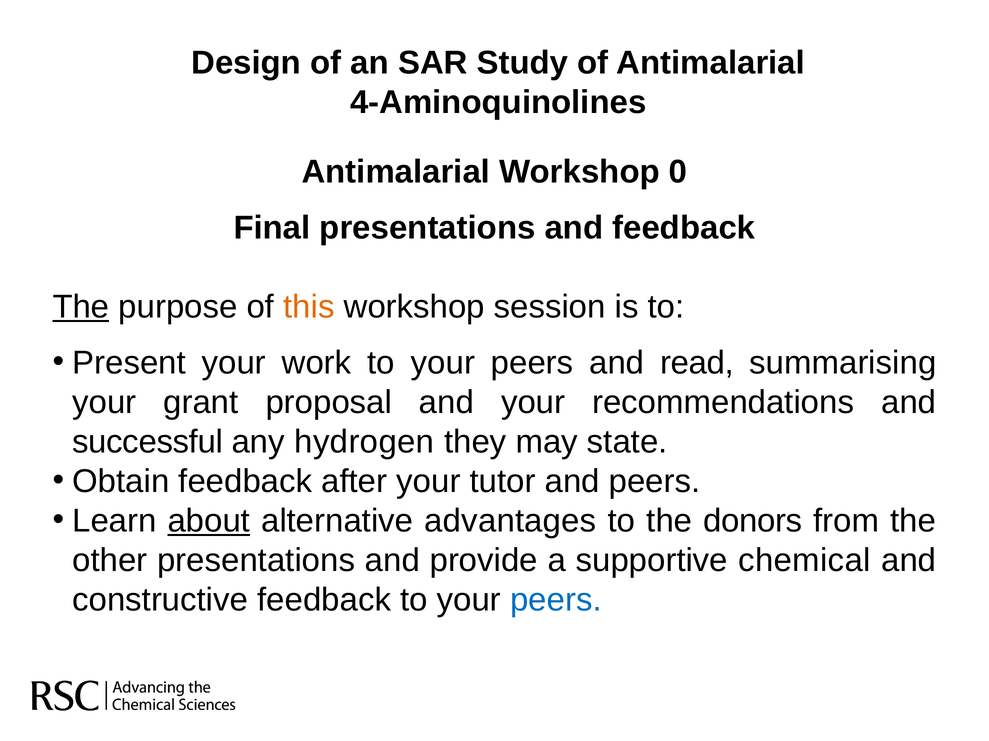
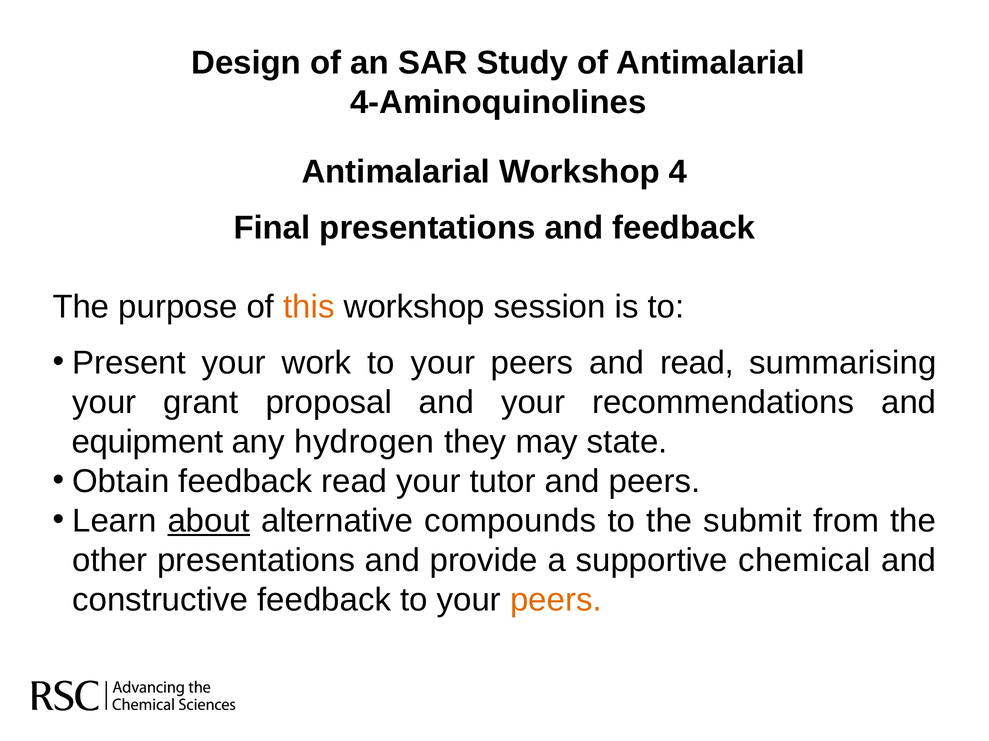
0: 0 -> 4
The at (81, 307) underline: present -> none
successful: successful -> equipment
feedback after: after -> read
advantages: advantages -> compounds
donors: donors -> submit
peers at (556, 601) colour: blue -> orange
